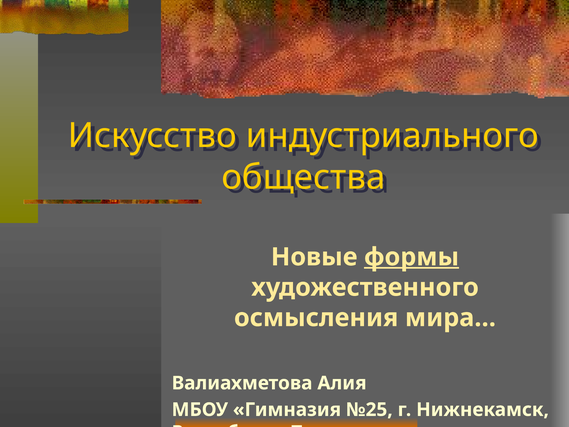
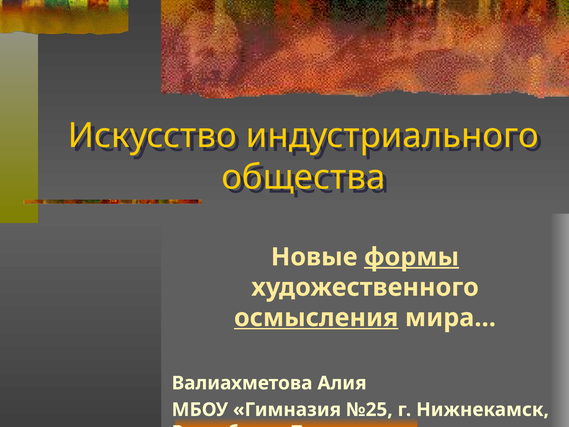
осмысления underline: none -> present
